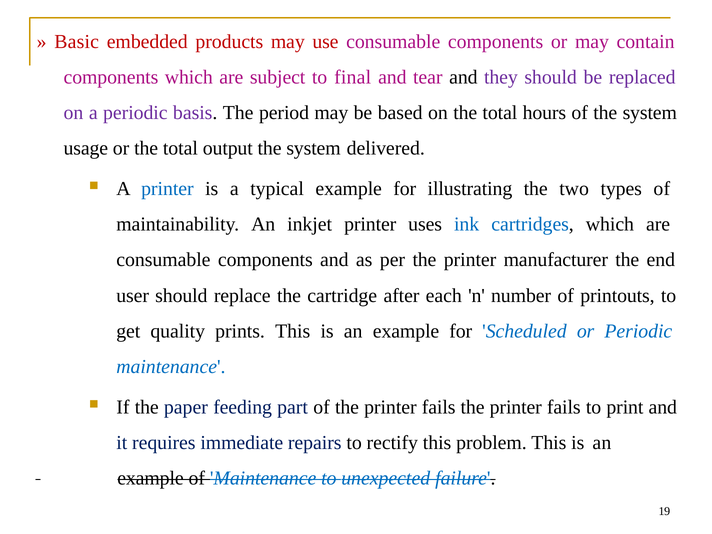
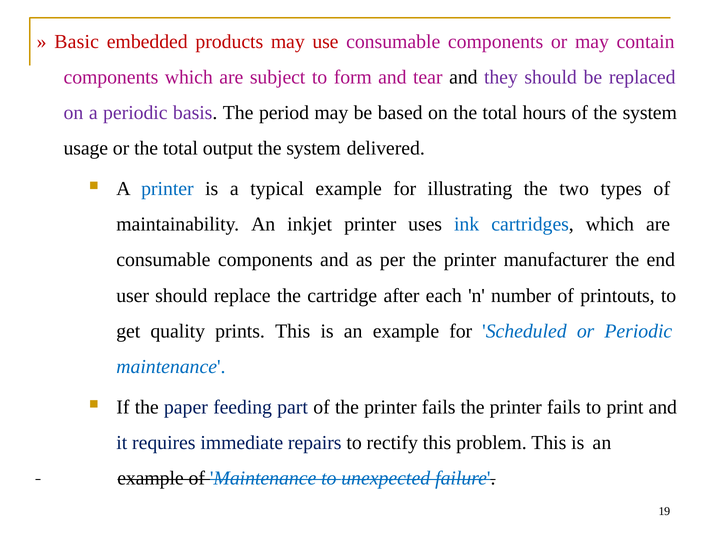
final: final -> form
